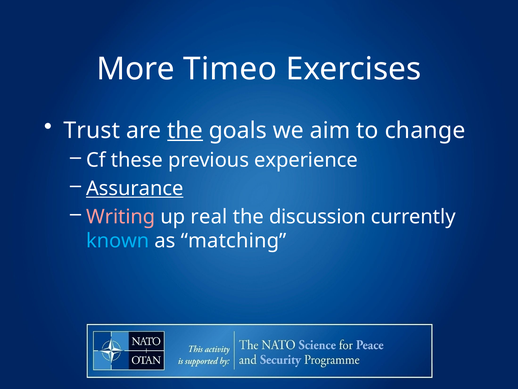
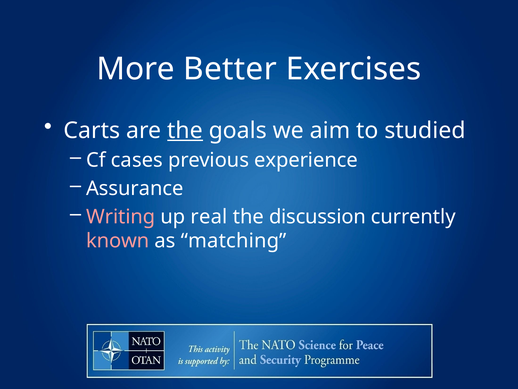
Timeo: Timeo -> Better
Trust: Trust -> Carts
change: change -> studied
these: these -> cases
Assurance underline: present -> none
known colour: light blue -> pink
